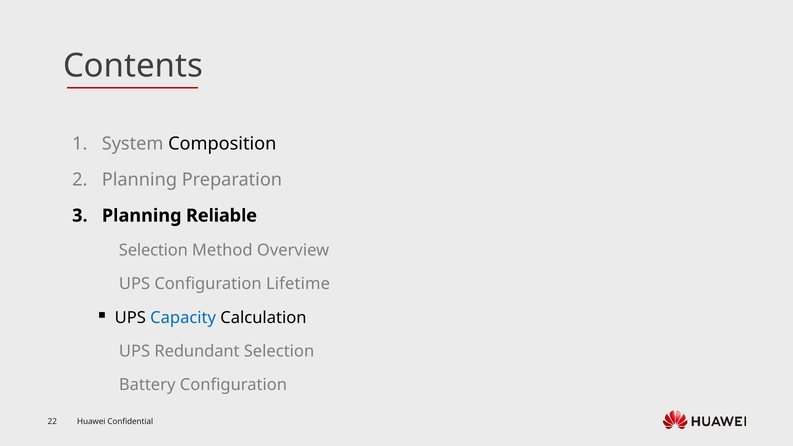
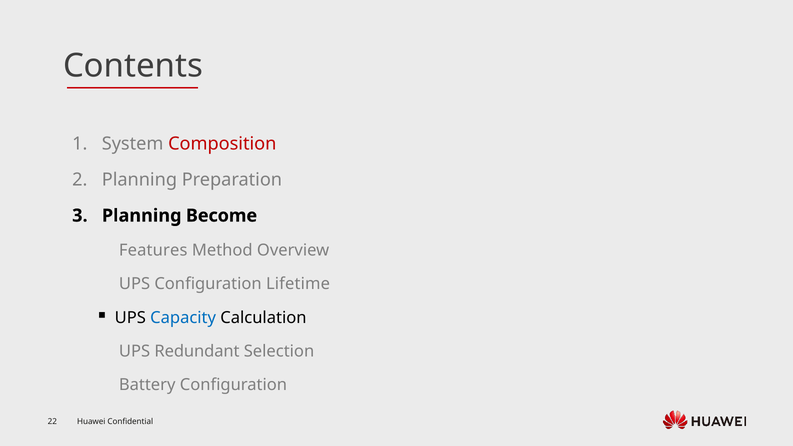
Composition colour: black -> red
Reliable: Reliable -> Become
Selection at (153, 250): Selection -> Features
